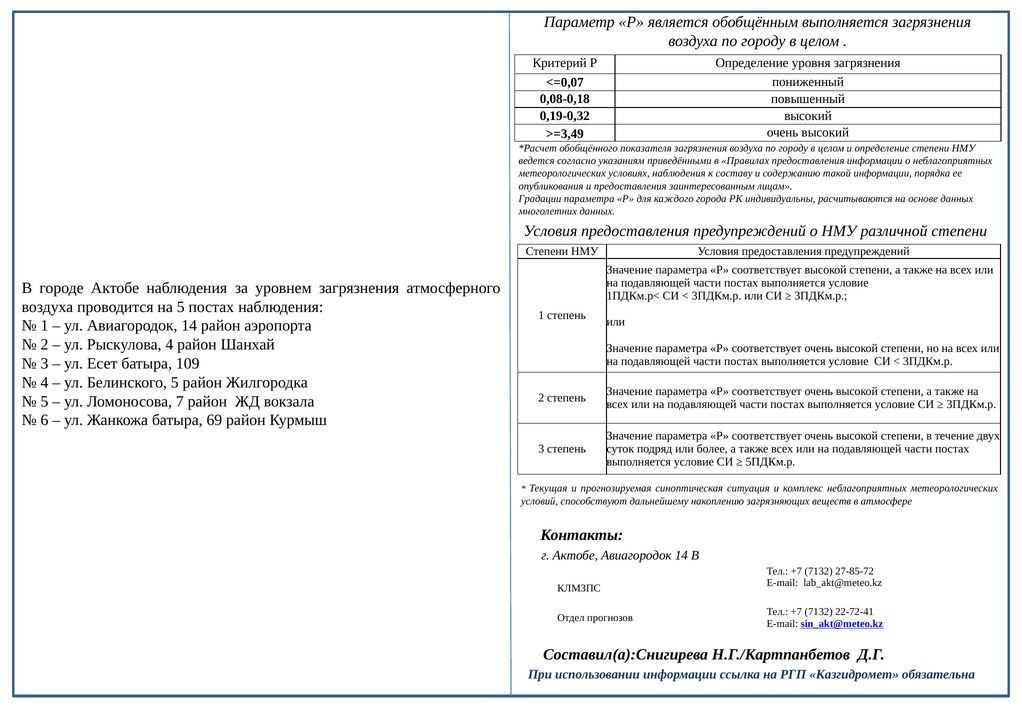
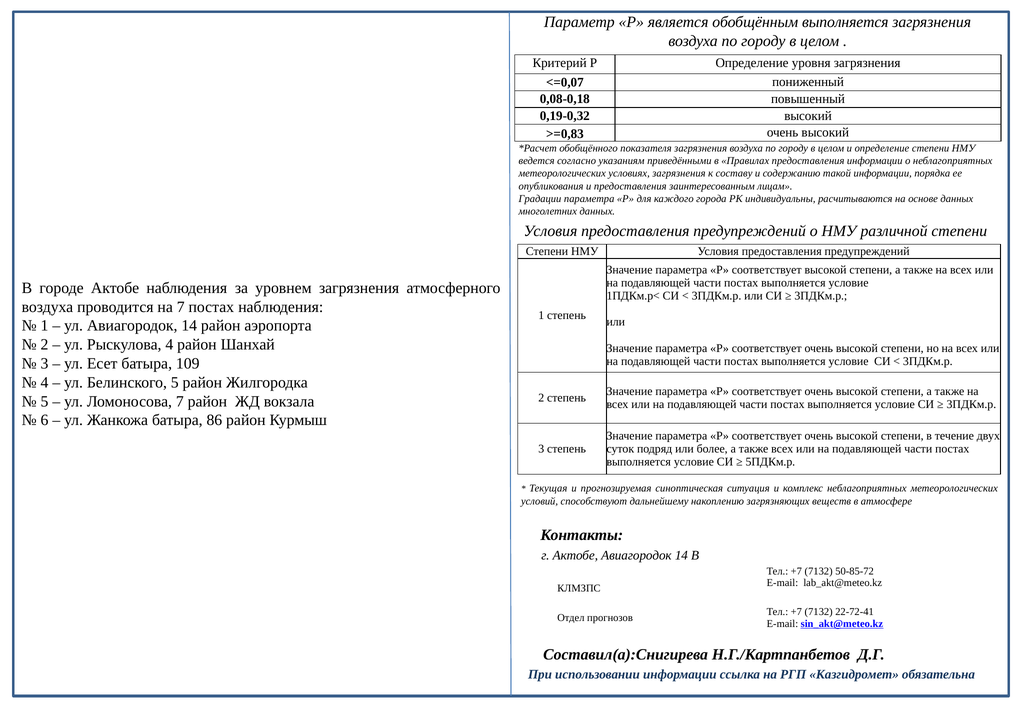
>=3,49: >=3,49 -> >=0,83
условиях наблюдения: наблюдения -> загрязнения
на 5: 5 -> 7
69: 69 -> 86
27-85-72: 27-85-72 -> 50-85-72
